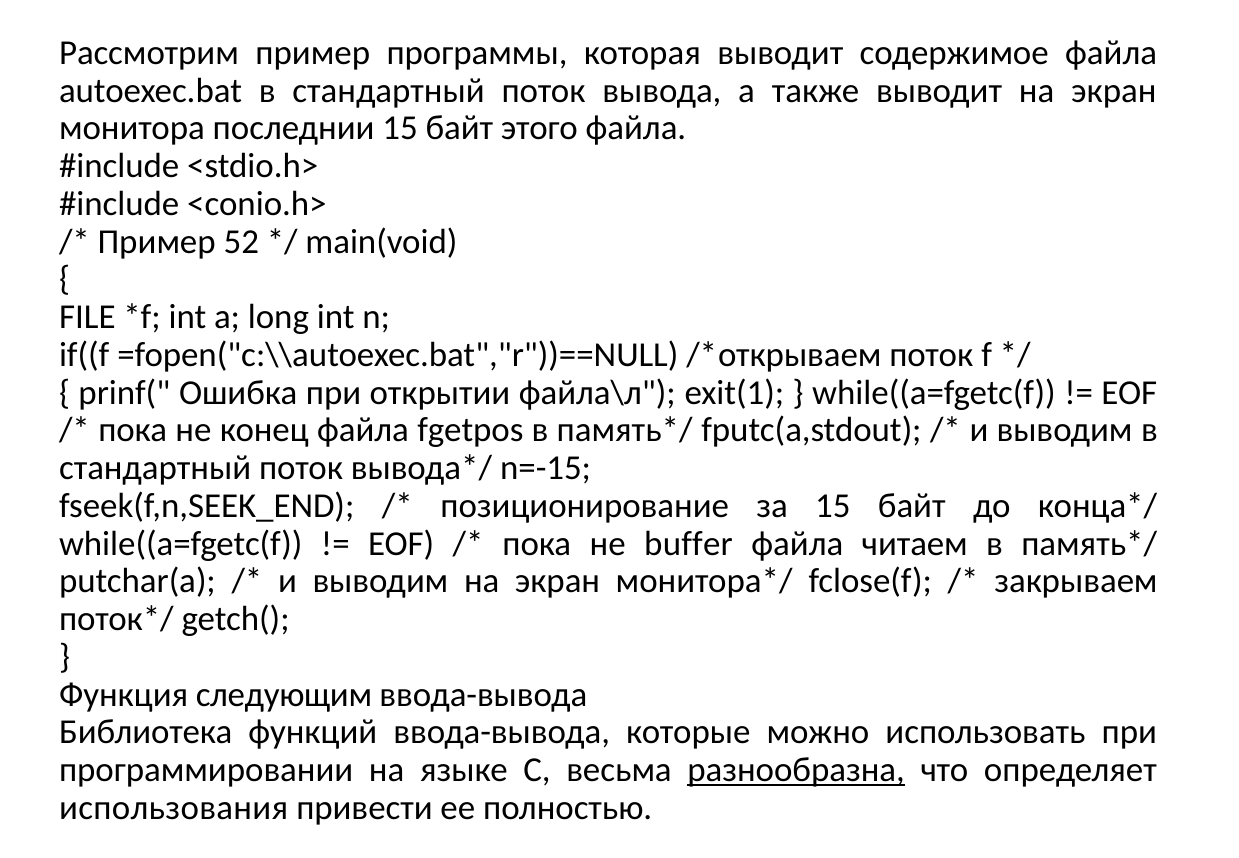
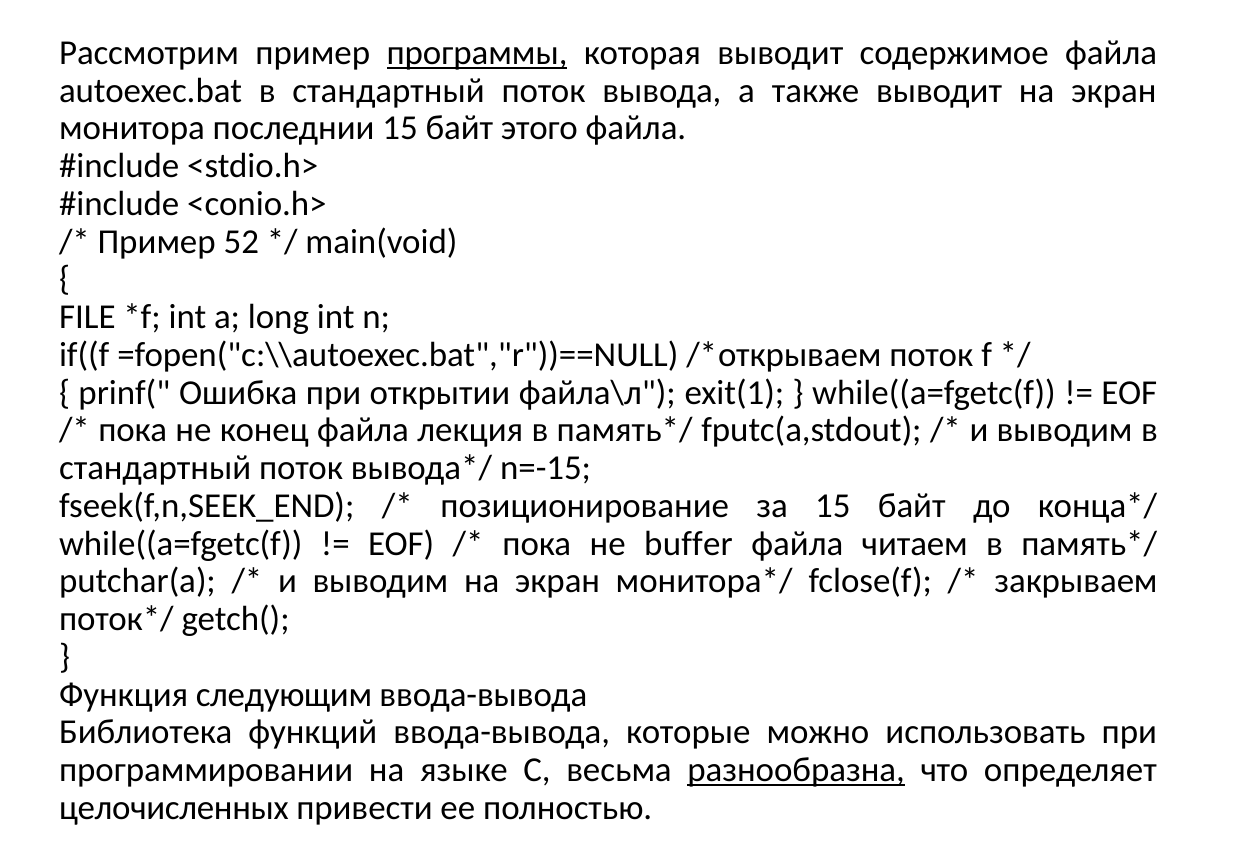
программы underline: none -> present
fgetpos: fgetpos -> лекция
использования: использования -> целочисленных
